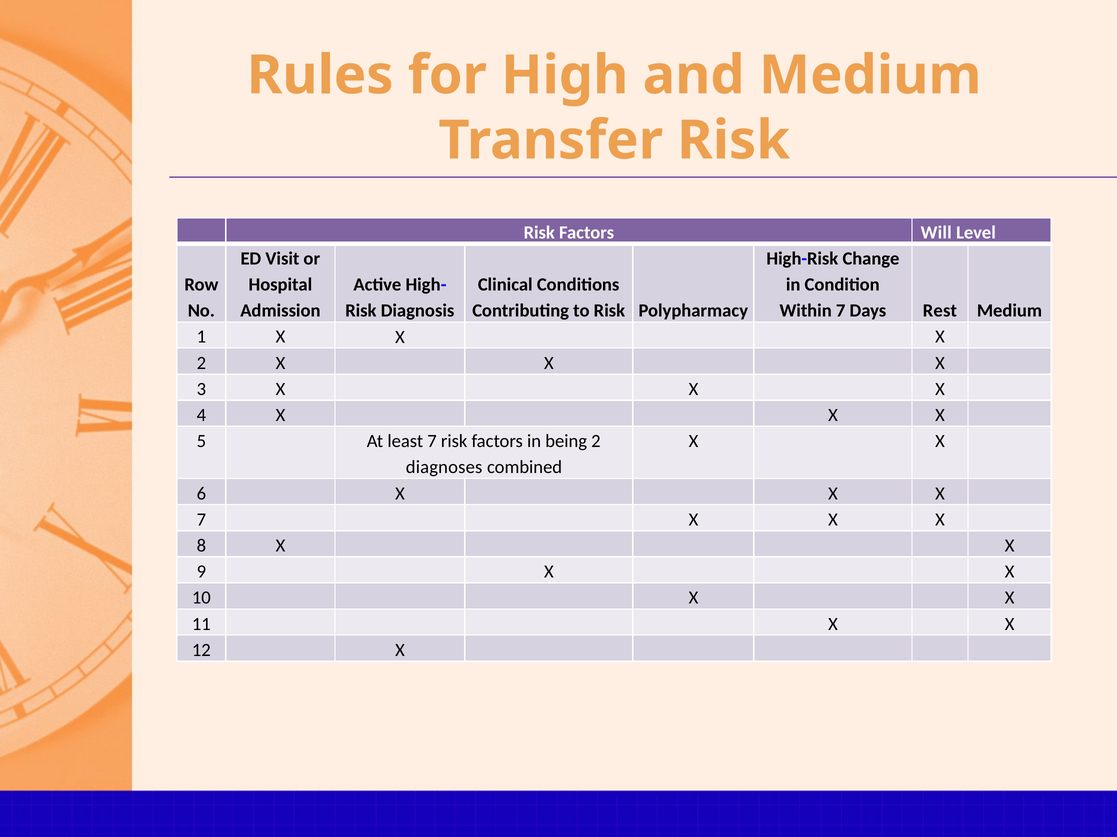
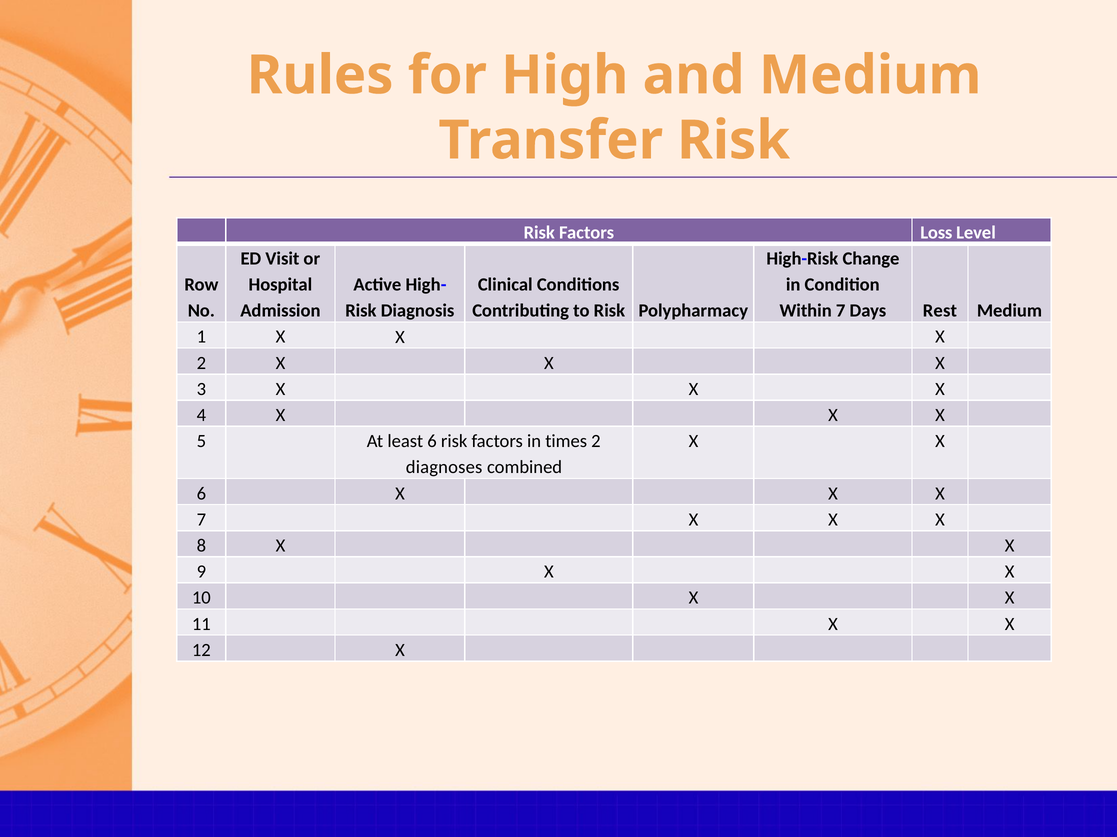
Will: Will -> Loss
least 7: 7 -> 6
being: being -> times
